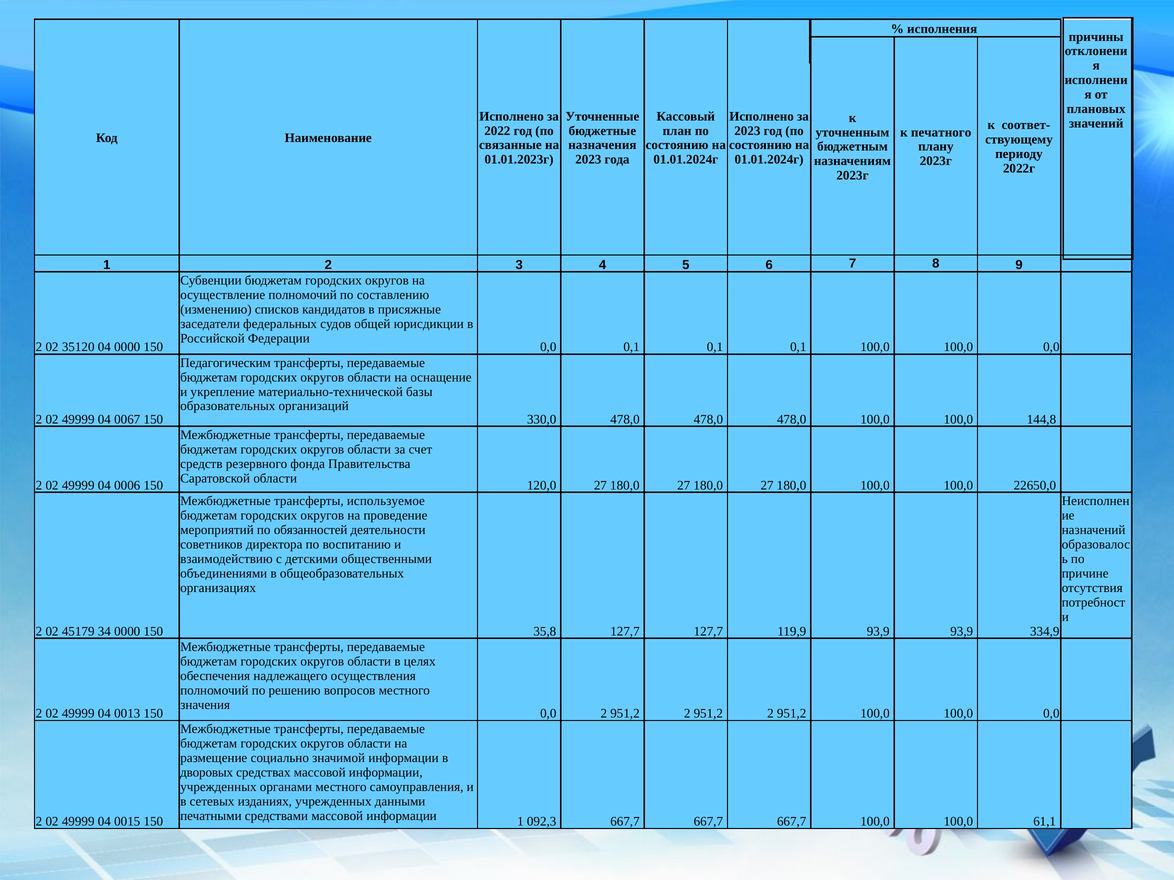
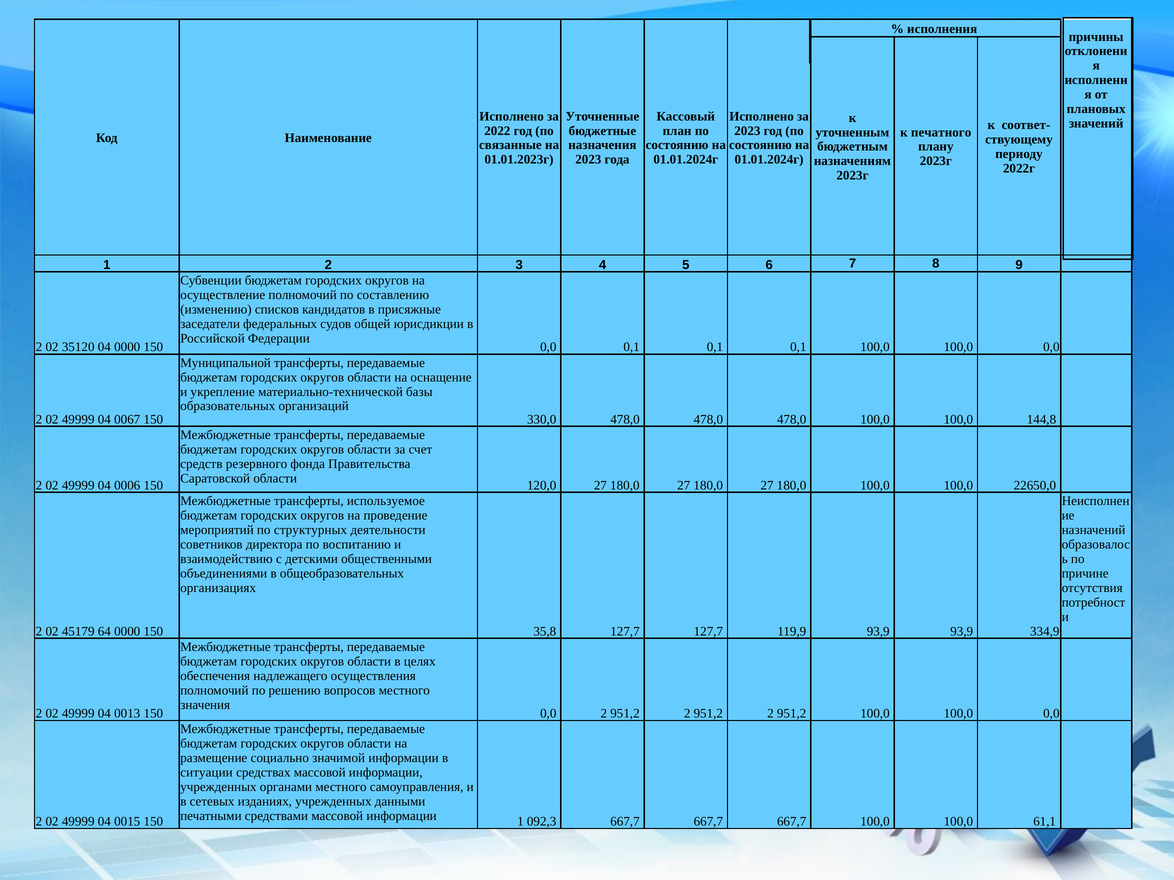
Педагогическим: Педагогическим -> Муниципальной
обязанностей: обязанностей -> структурных
34: 34 -> 64
дворовых: дворовых -> ситуации
